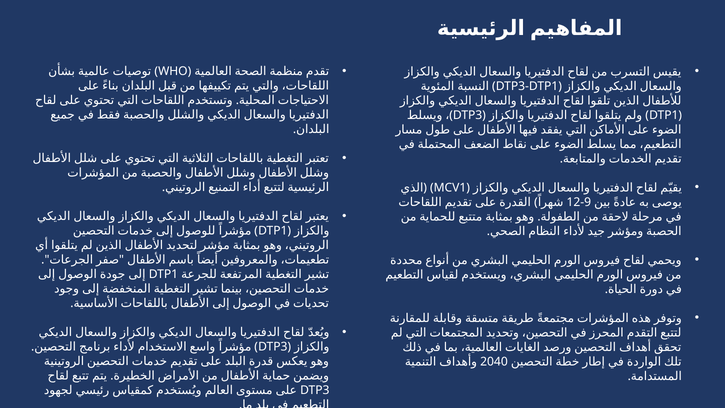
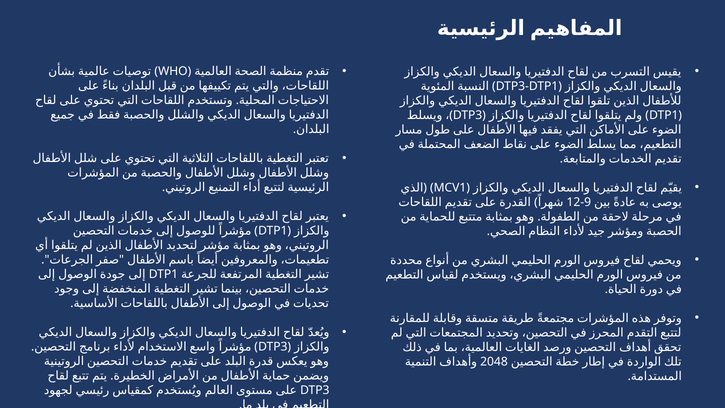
2040: 2040 -> 2048
